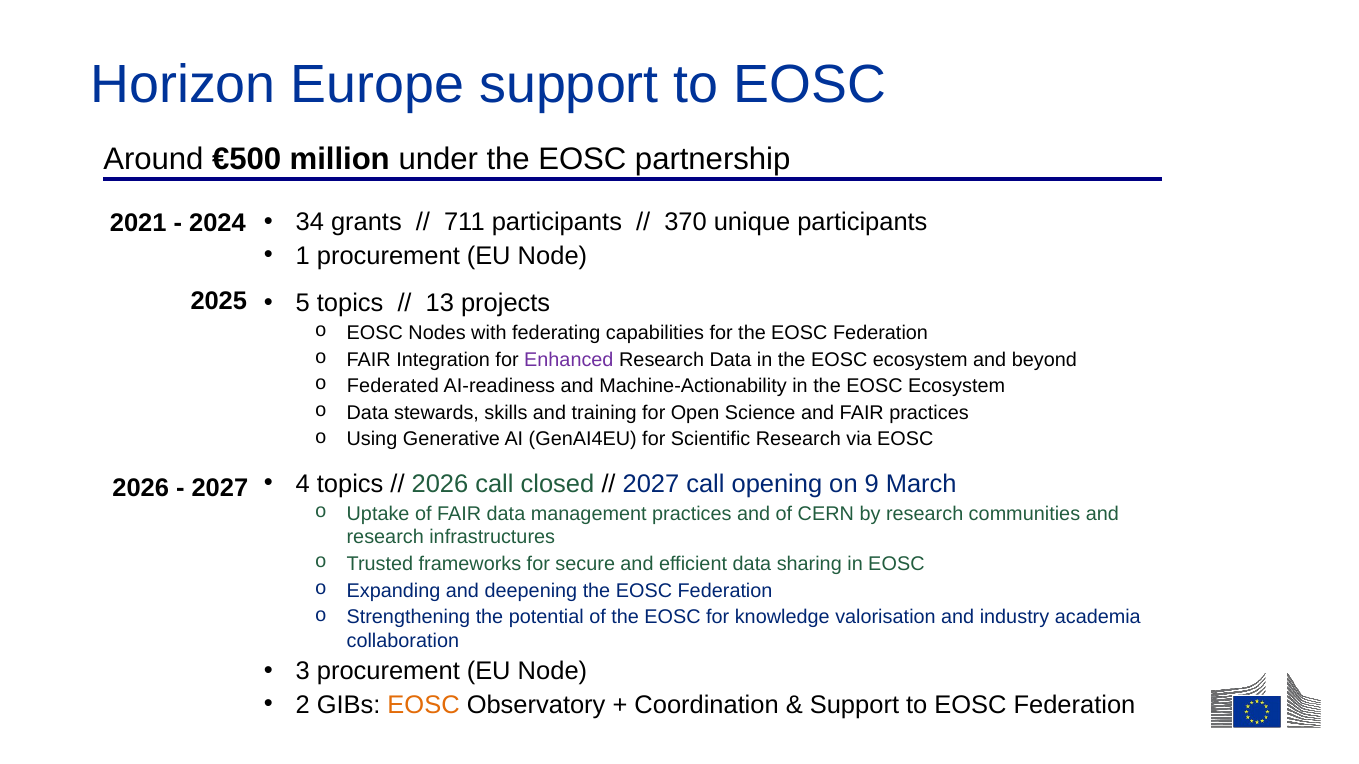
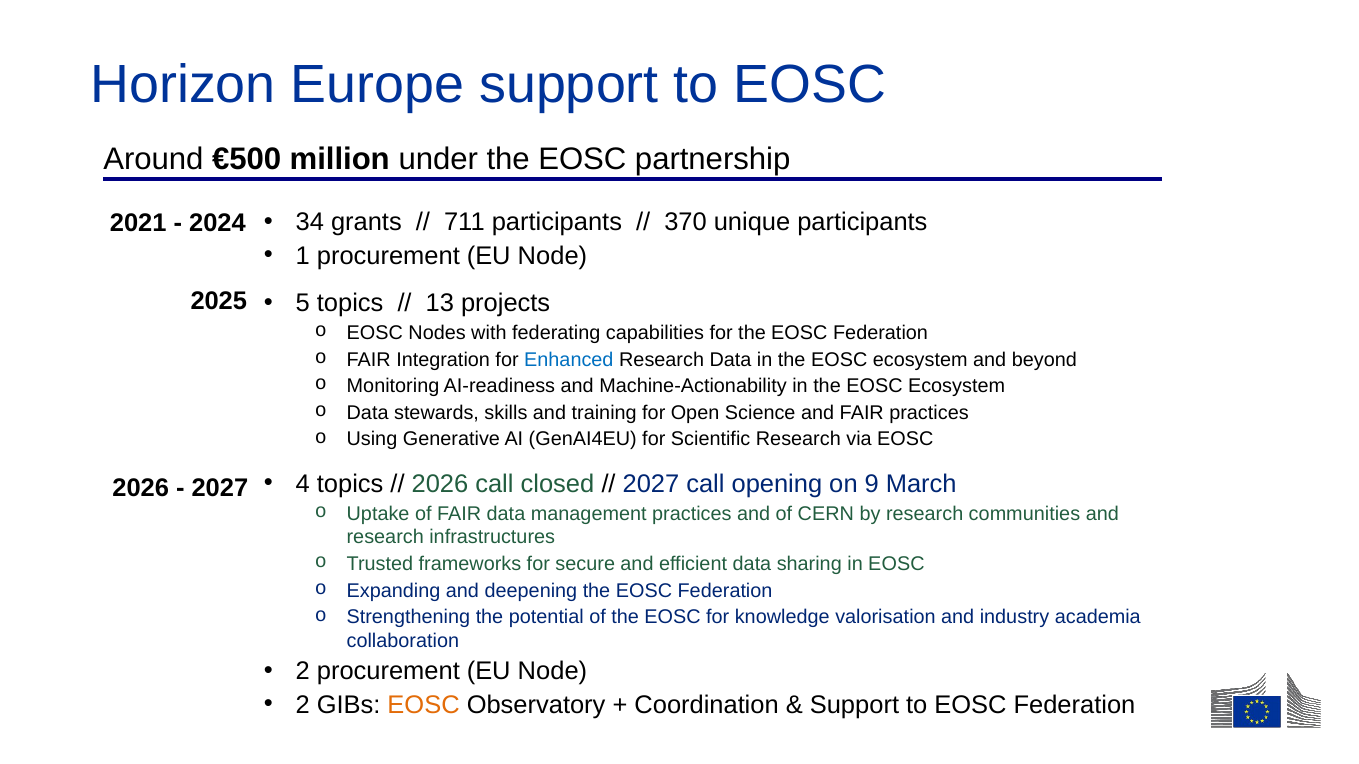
Enhanced colour: purple -> blue
Federated: Federated -> Monitoring
3 at (303, 672): 3 -> 2
